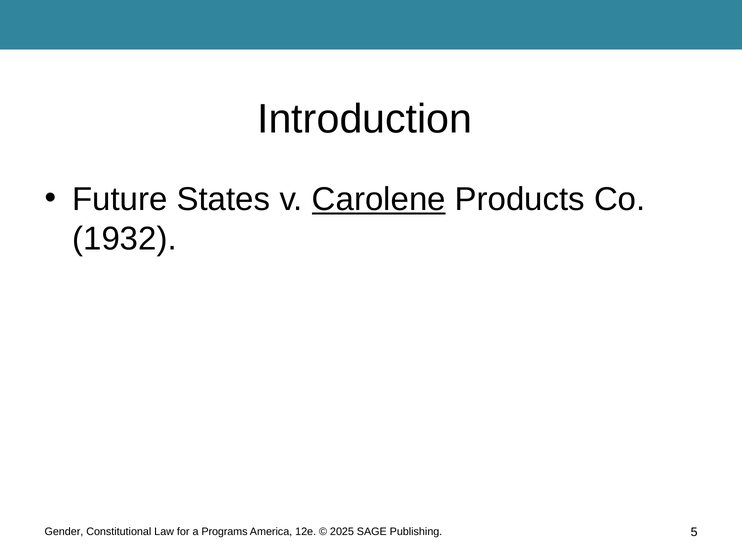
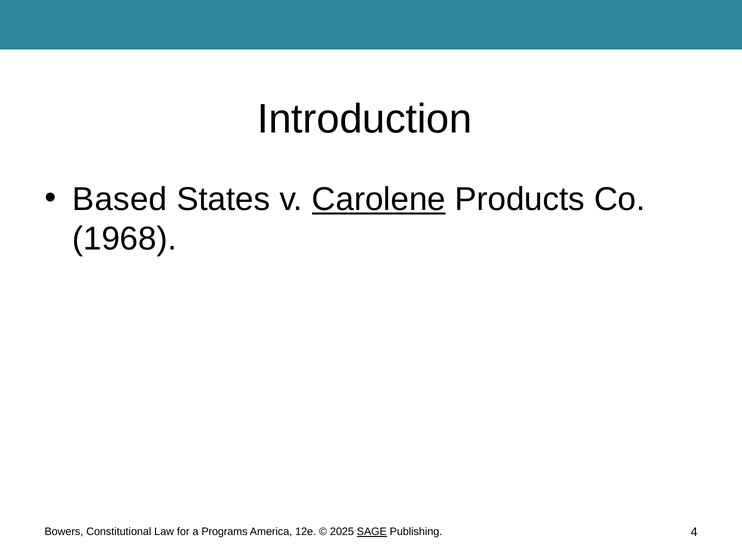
Future: Future -> Based
1932: 1932 -> 1968
Gender: Gender -> Bowers
SAGE underline: none -> present
5: 5 -> 4
